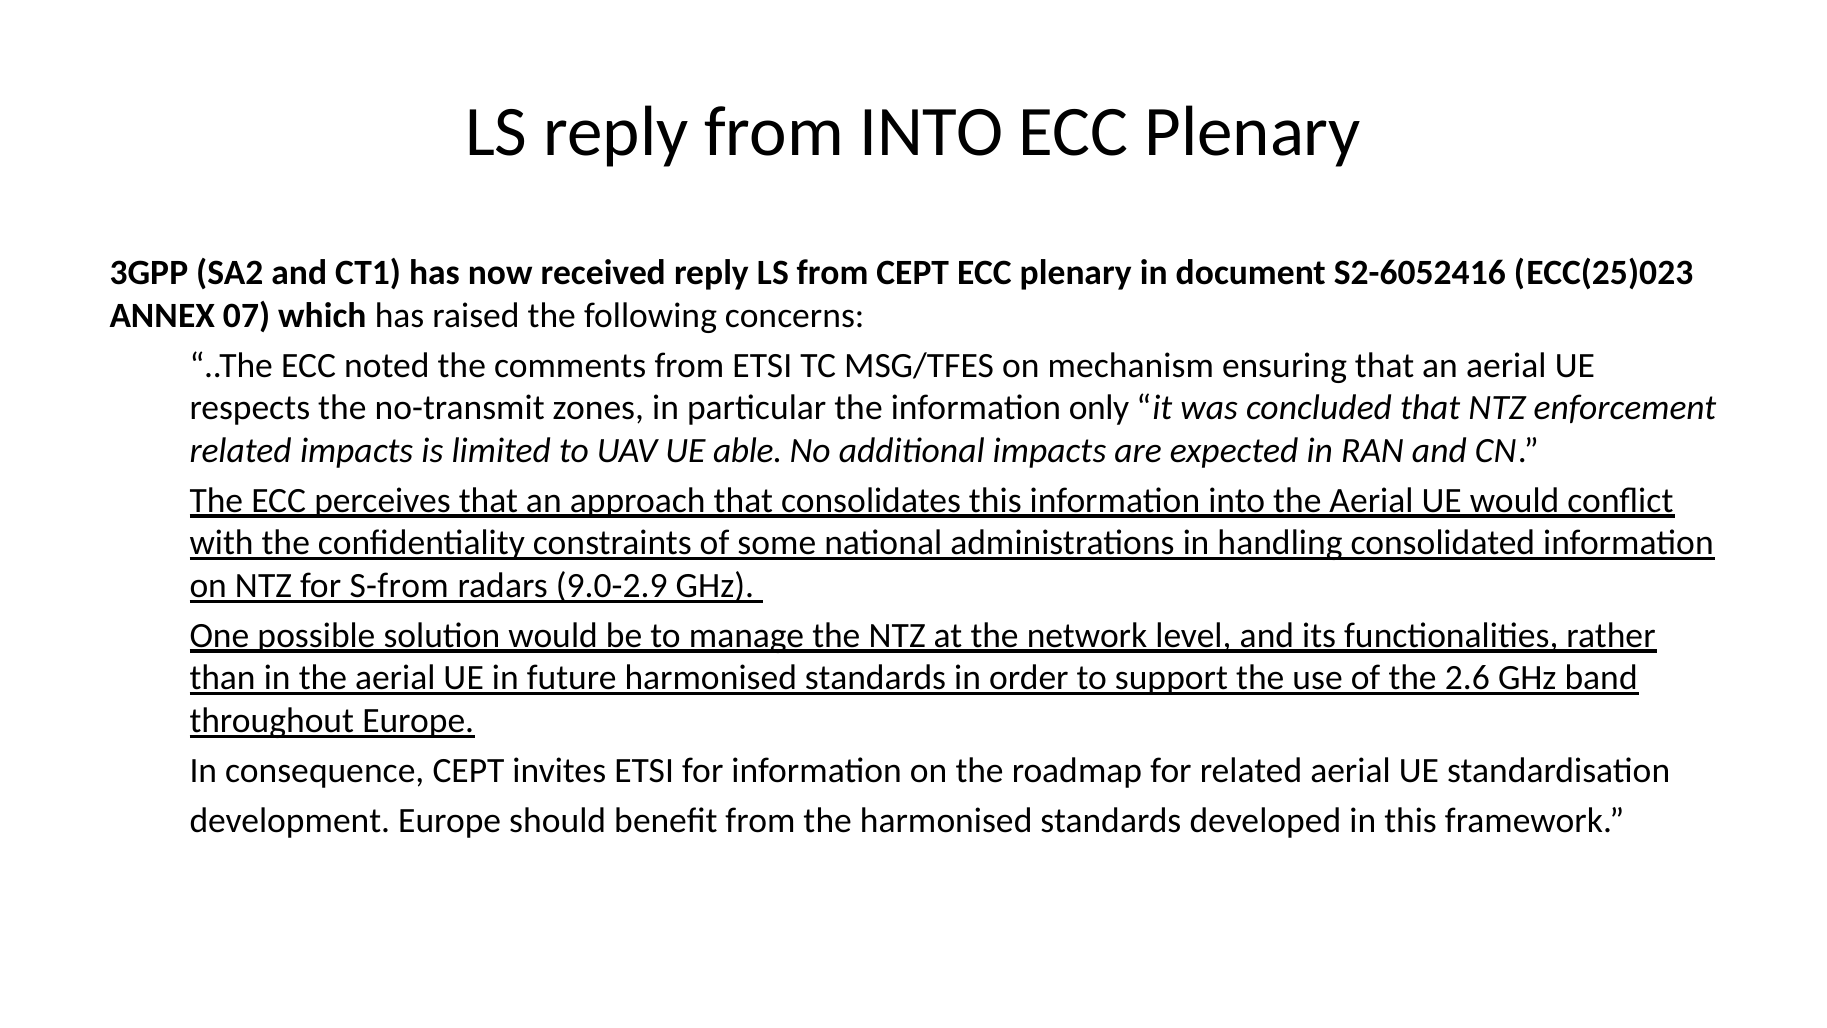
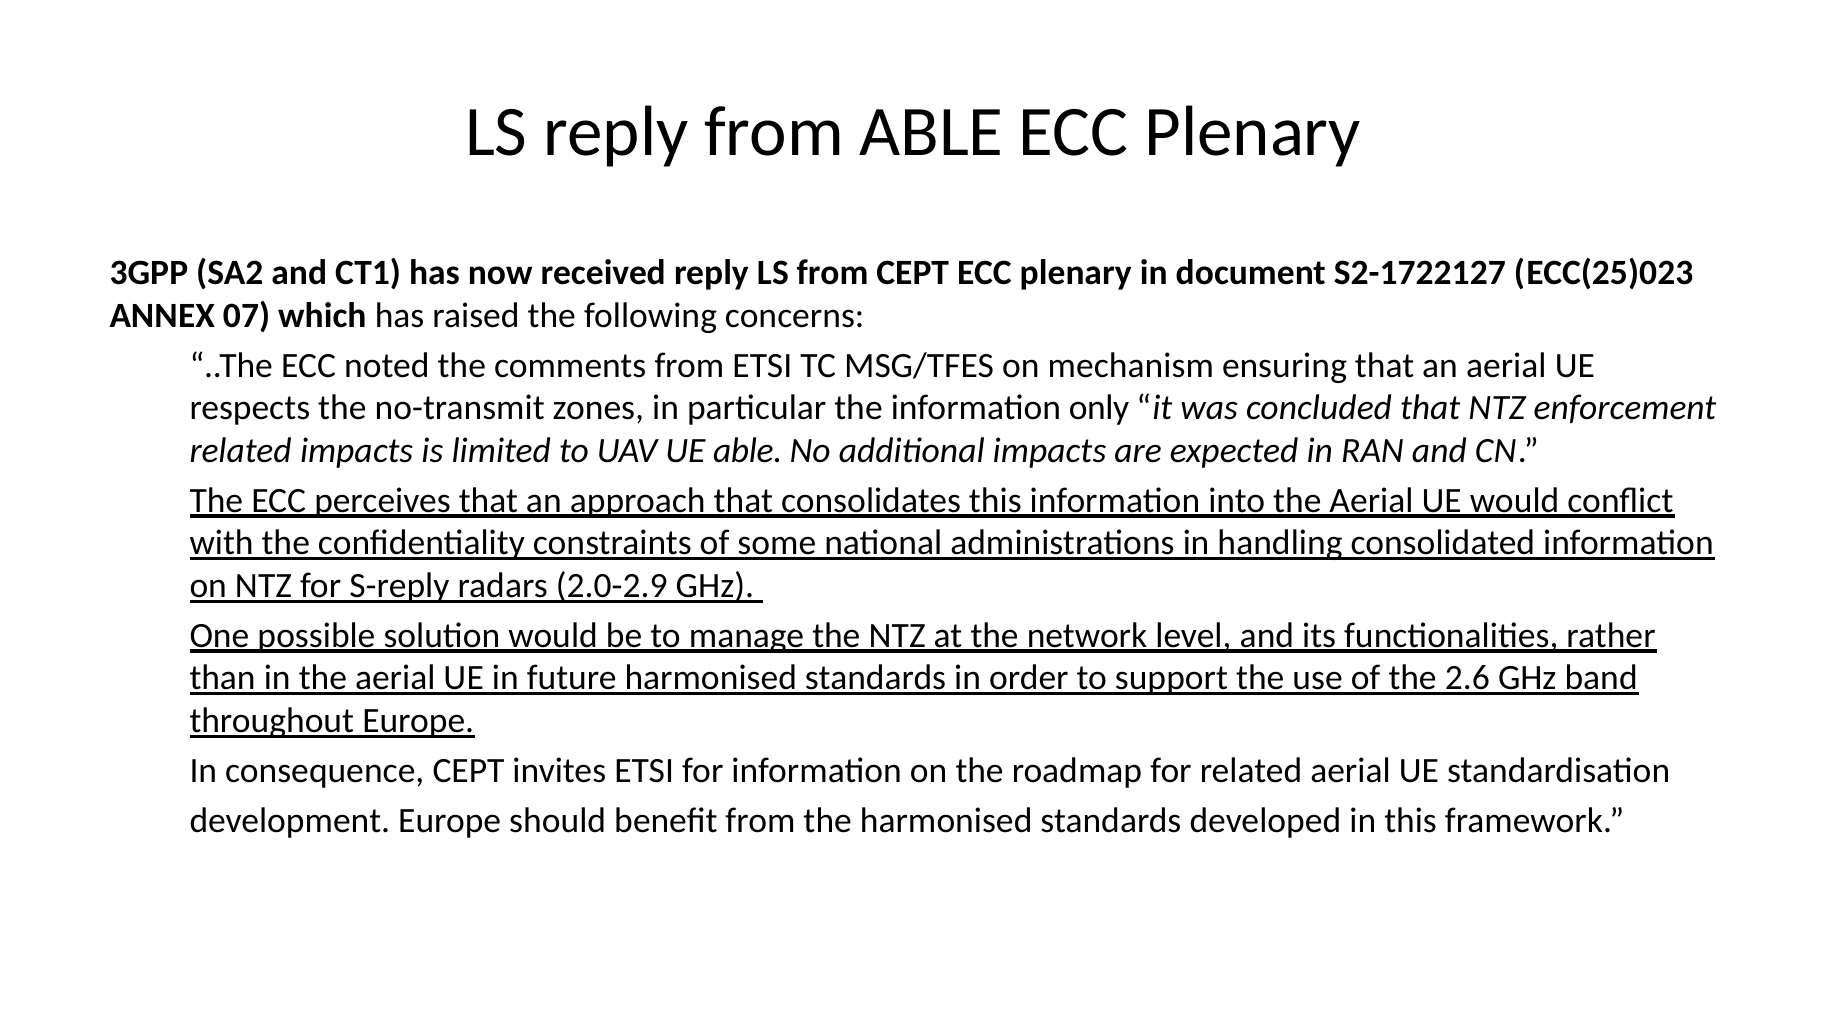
from INTO: INTO -> ABLE
S2-6052416: S2-6052416 -> S2-1722127
S-from: S-from -> S-reply
9.0-2.9: 9.0-2.9 -> 2.0-2.9
